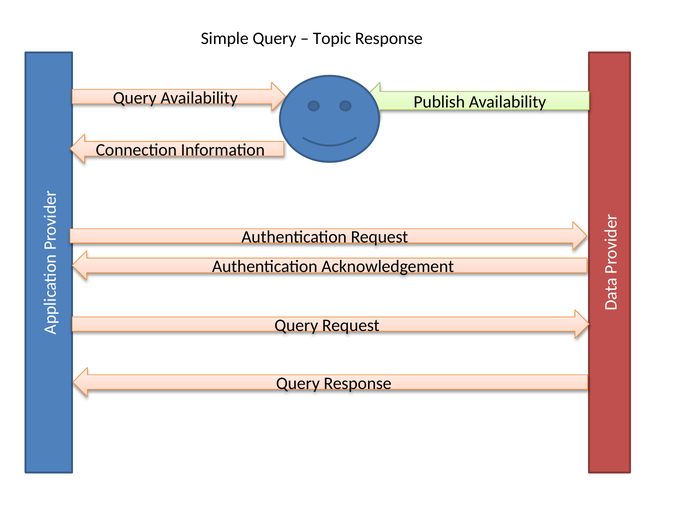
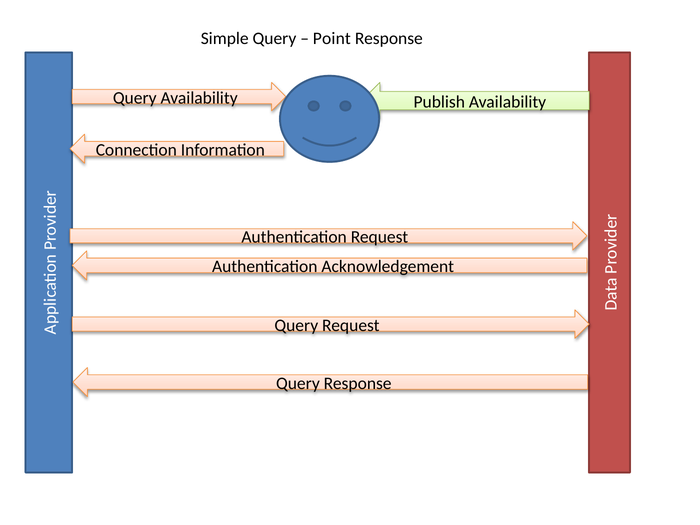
Topic: Topic -> Point
